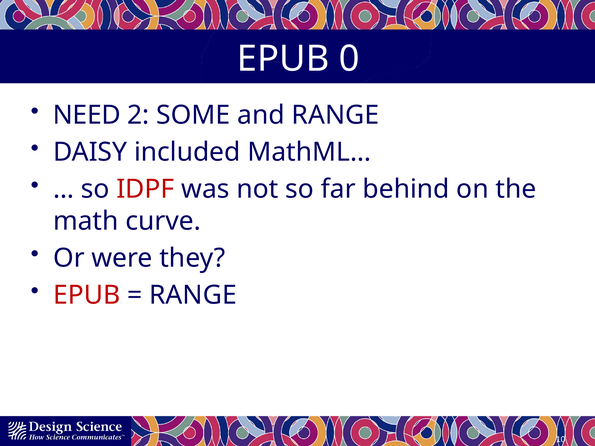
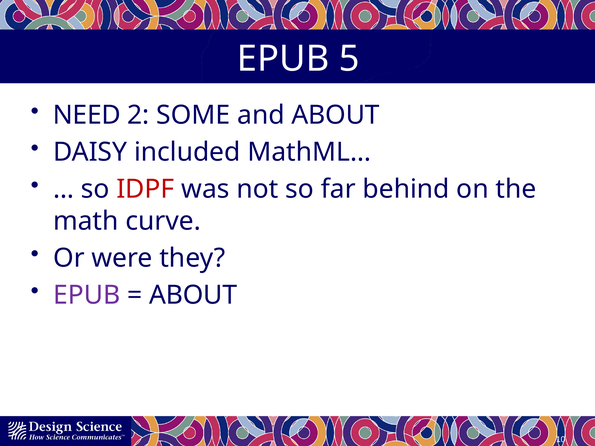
0: 0 -> 5
and RANGE: RANGE -> ABOUT
EPUB at (87, 295) colour: red -> purple
RANGE at (193, 295): RANGE -> ABOUT
